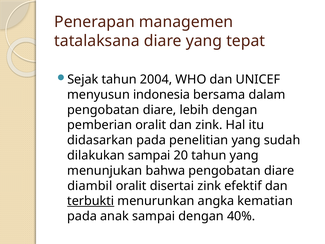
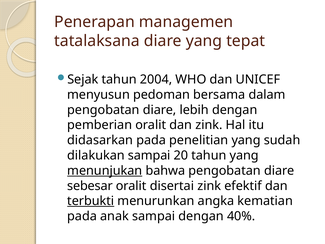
indonesia: indonesia -> pedoman
menunjukan underline: none -> present
diambil: diambil -> sebesar
